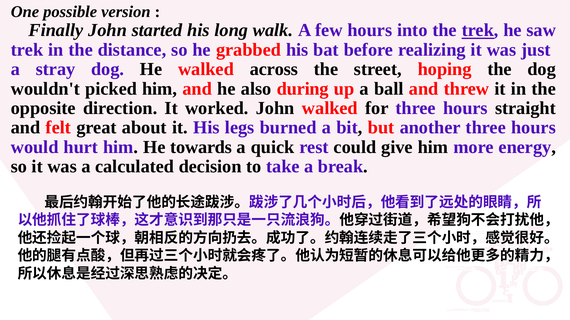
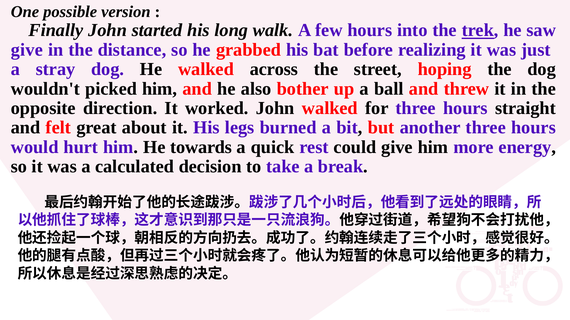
trek at (27, 50): trek -> give
during: during -> bother
